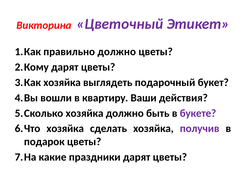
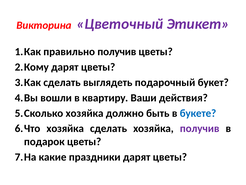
правильно должно: должно -> получив
хозяйка at (62, 82): хозяйка -> сделать
букете colour: purple -> blue
